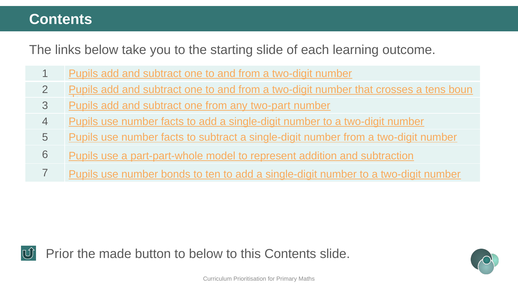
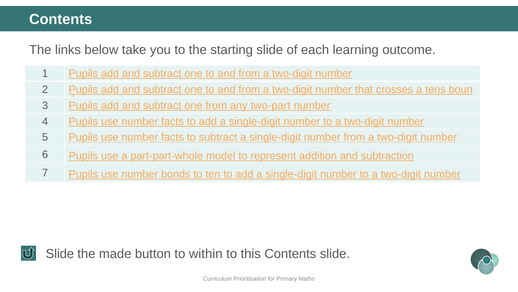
Prior at (60, 253): Prior -> Slide
to below: below -> within
